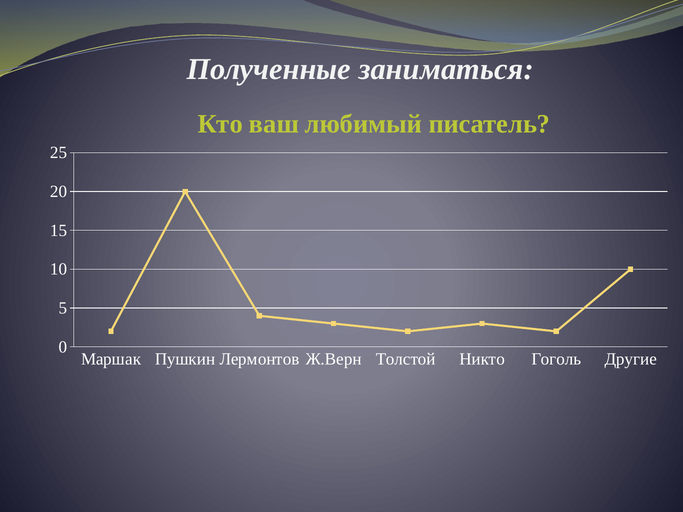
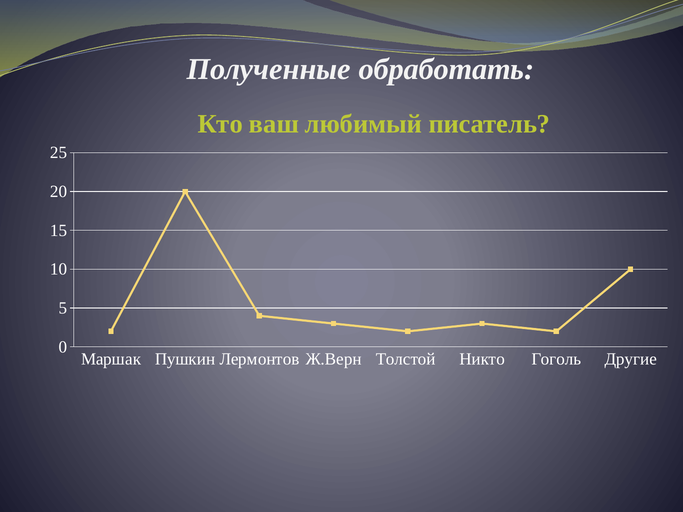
заниматься: заниматься -> обработать
